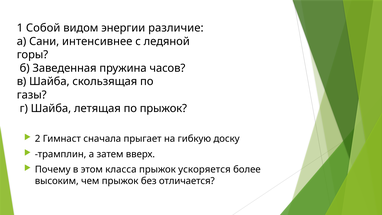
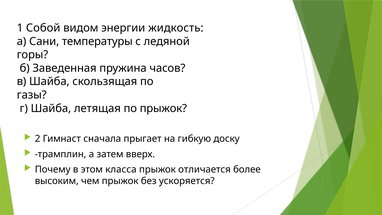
различие: различие -> жидкость
интенсивнее: интенсивнее -> температуры
ускоряется: ускоряется -> отличается
отличается: отличается -> ускоряется
